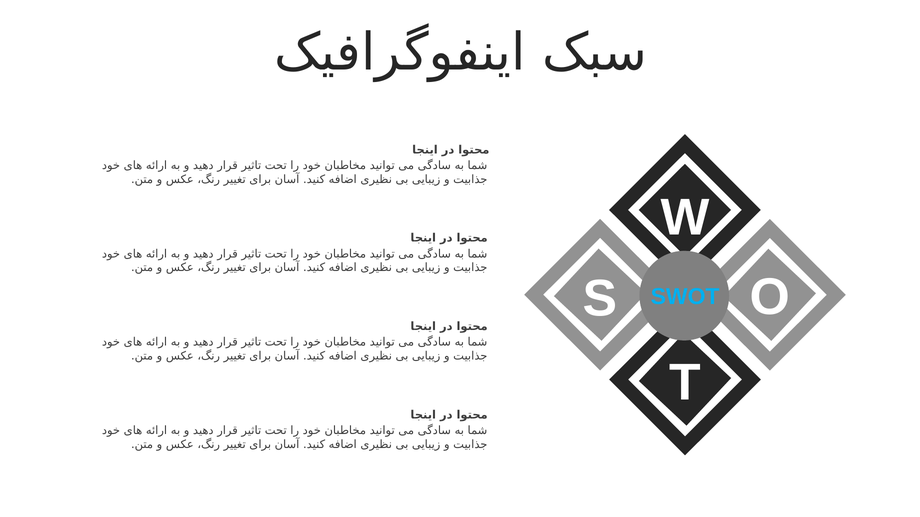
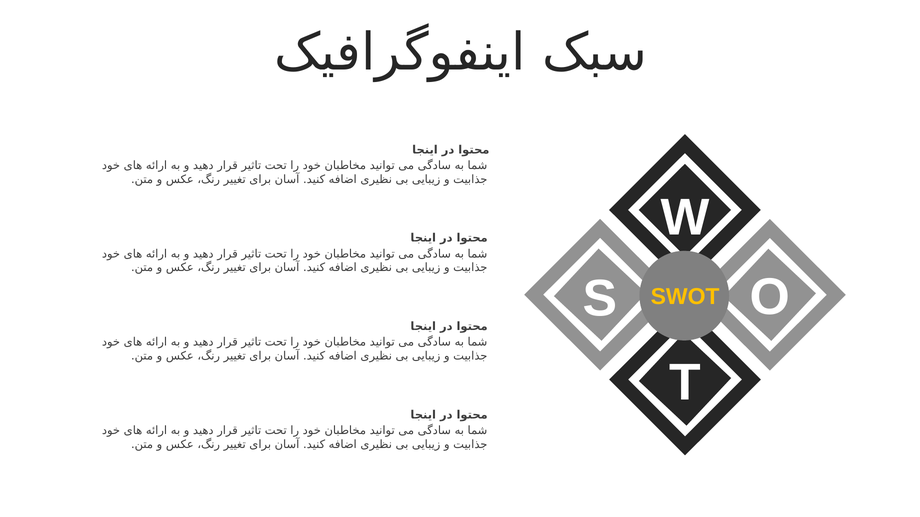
SWOT colour: light blue -> yellow
